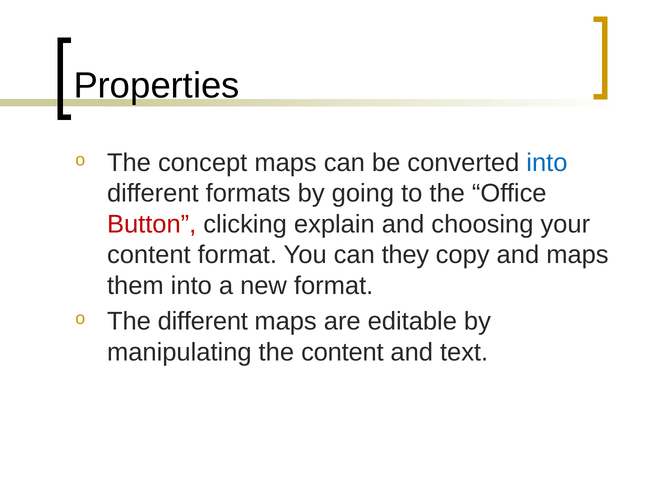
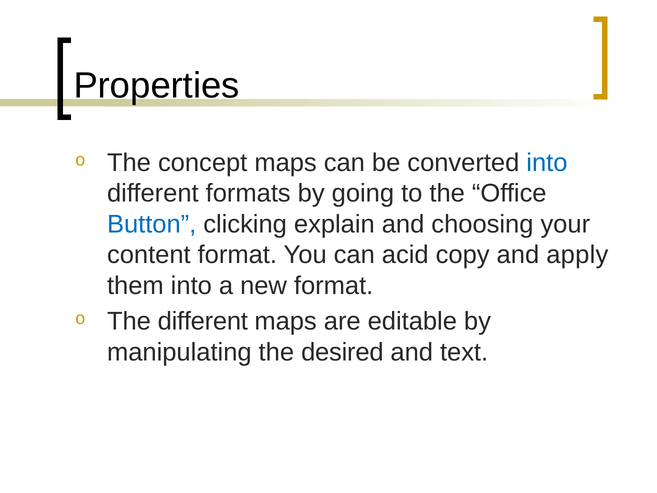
Button colour: red -> blue
they: they -> acid
and maps: maps -> apply
the content: content -> desired
